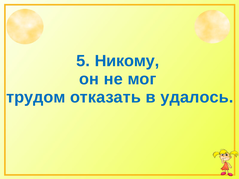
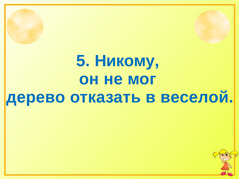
трудом: трудом -> дерево
удалось: удалось -> веселой
